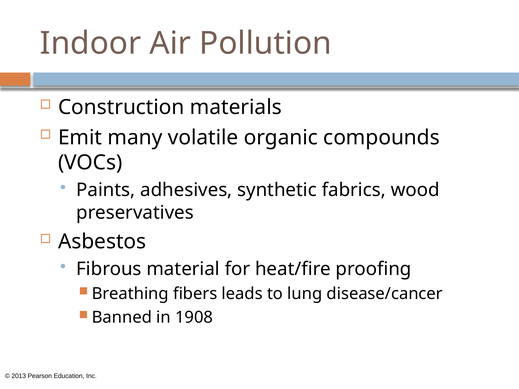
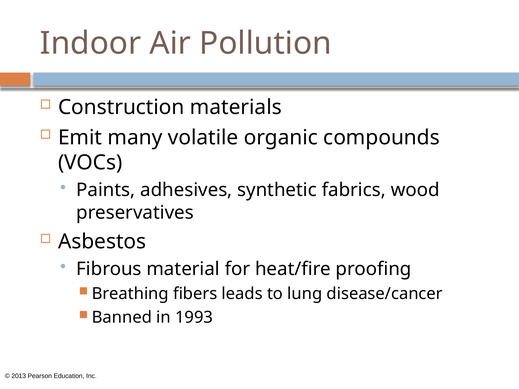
1908: 1908 -> 1993
